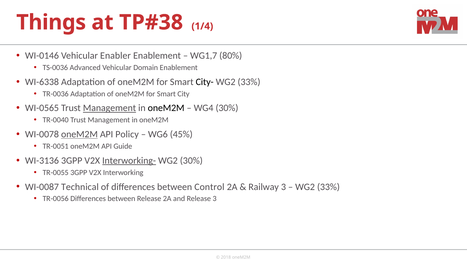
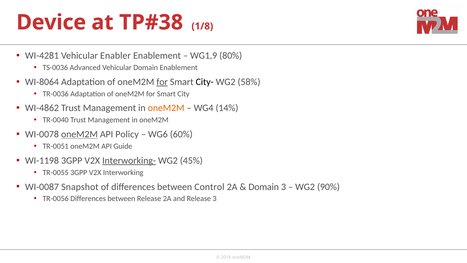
Things: Things -> Device
1/4: 1/4 -> 1/8
WI-0146: WI-0146 -> WI-4281
WG1,7: WG1,7 -> WG1,9
WI-6338: WI-6338 -> WI-8064
for at (162, 82) underline: none -> present
33% at (249, 82): 33% -> 58%
WI-0565: WI-0565 -> WI-4862
Management at (109, 108) underline: present -> none
oneM2M at (166, 108) colour: black -> orange
WG4 30%: 30% -> 14%
45%: 45% -> 60%
WI-3136: WI-3136 -> WI-1198
WG2 30%: 30% -> 45%
Technical: Technical -> Snapshot
Railway at (264, 187): Railway -> Domain
33% at (328, 187): 33% -> 90%
